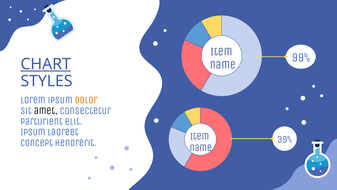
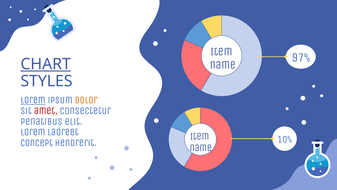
99%: 99% -> 97%
Lorem at (33, 100) underline: none -> present
amet colour: black -> red
parturient: parturient -> penatibus
Ipsum at (33, 132): Ipsum -> Lorem
39%: 39% -> 10%
